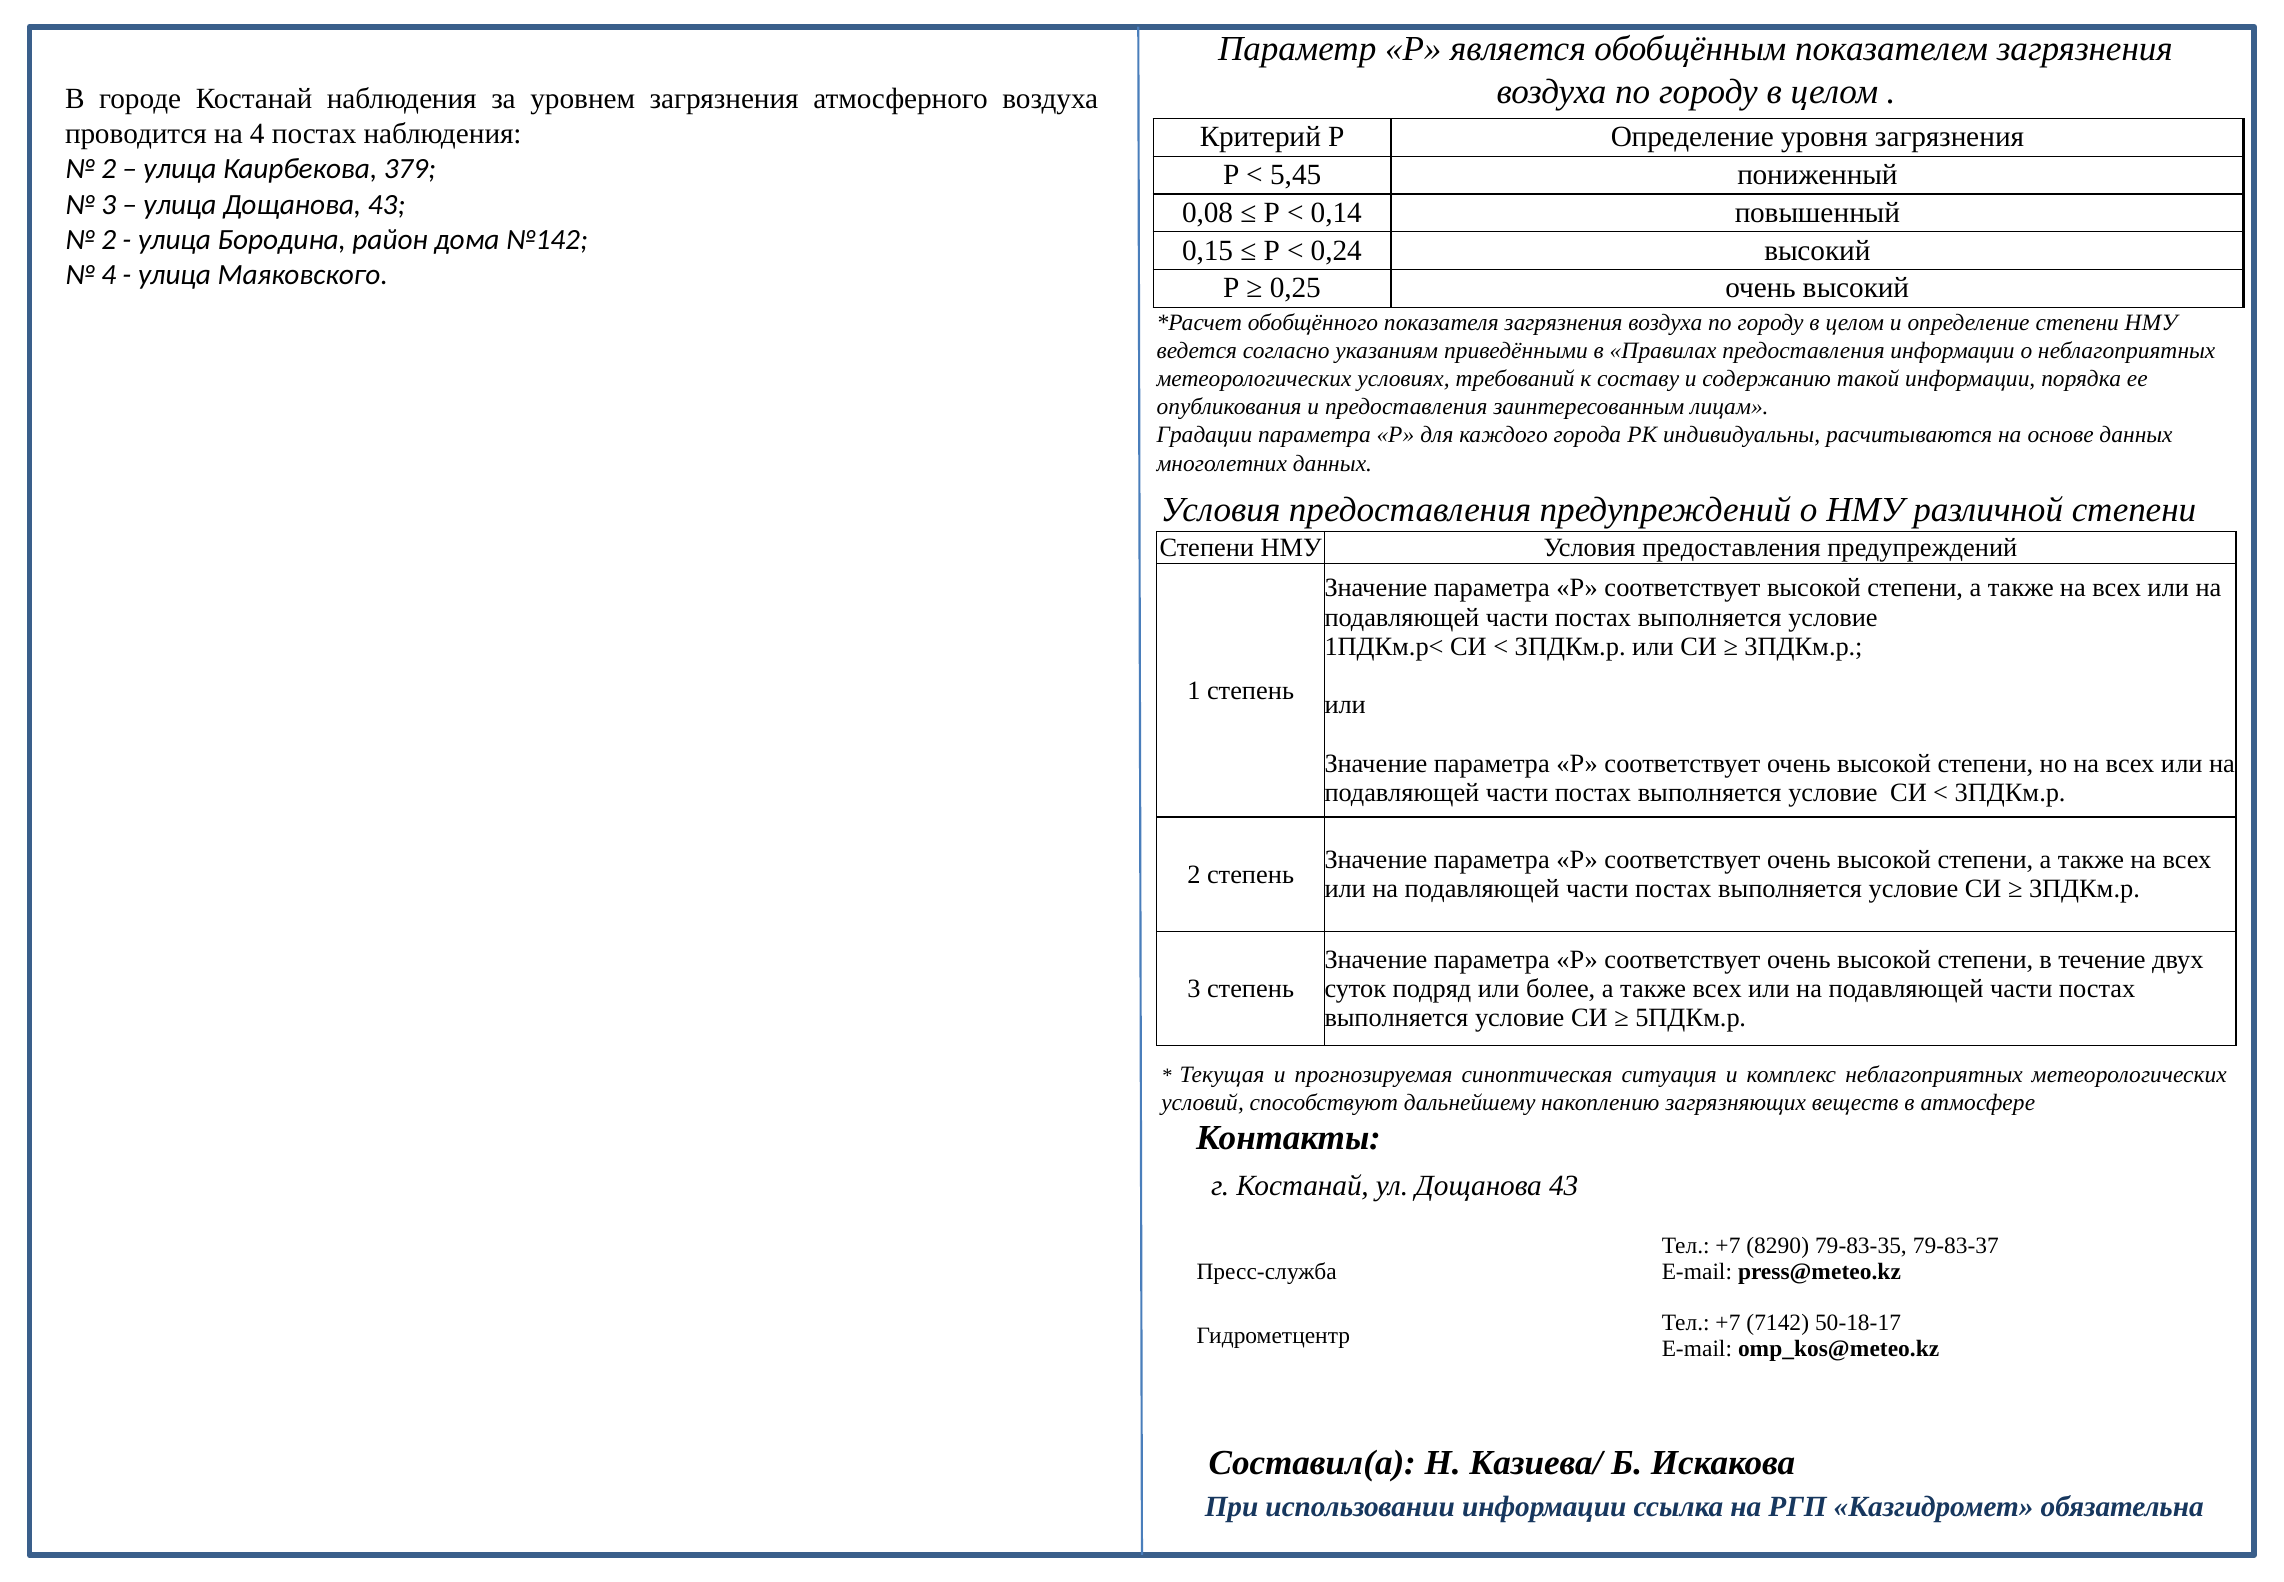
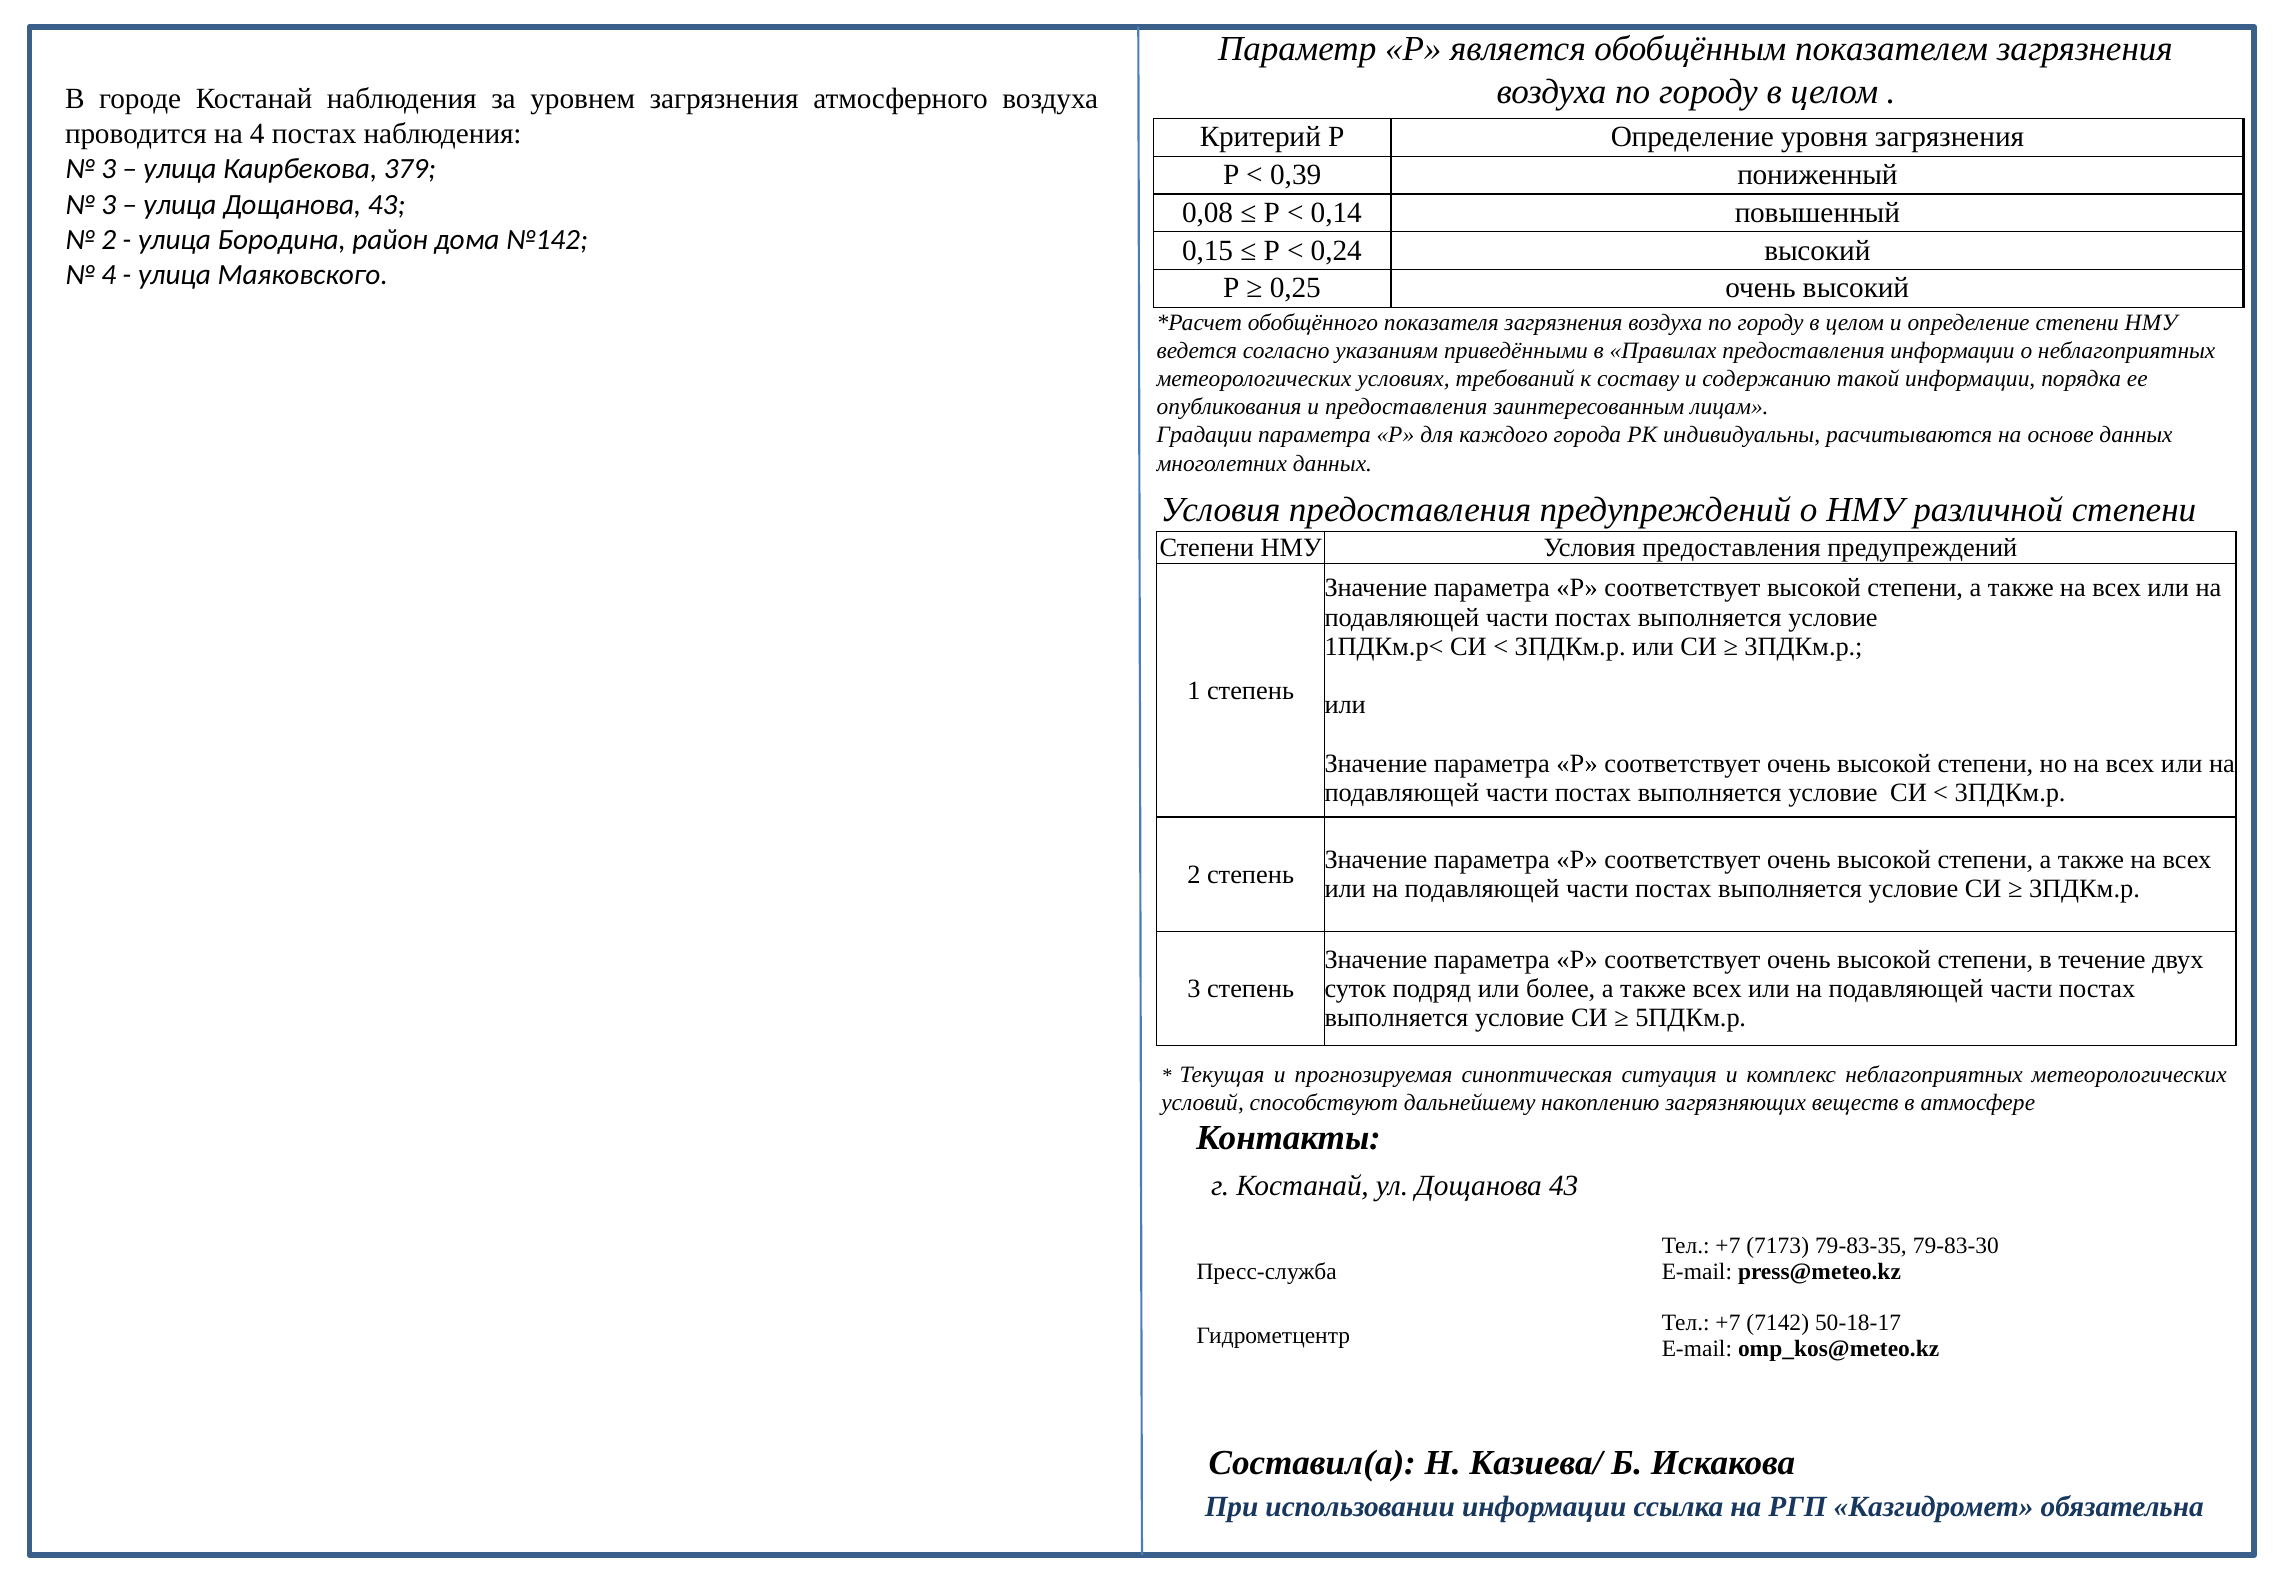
2 at (109, 169): 2 -> 3
5,45: 5,45 -> 0,39
8290: 8290 -> 7173
79-83-37: 79-83-37 -> 79-83-30
